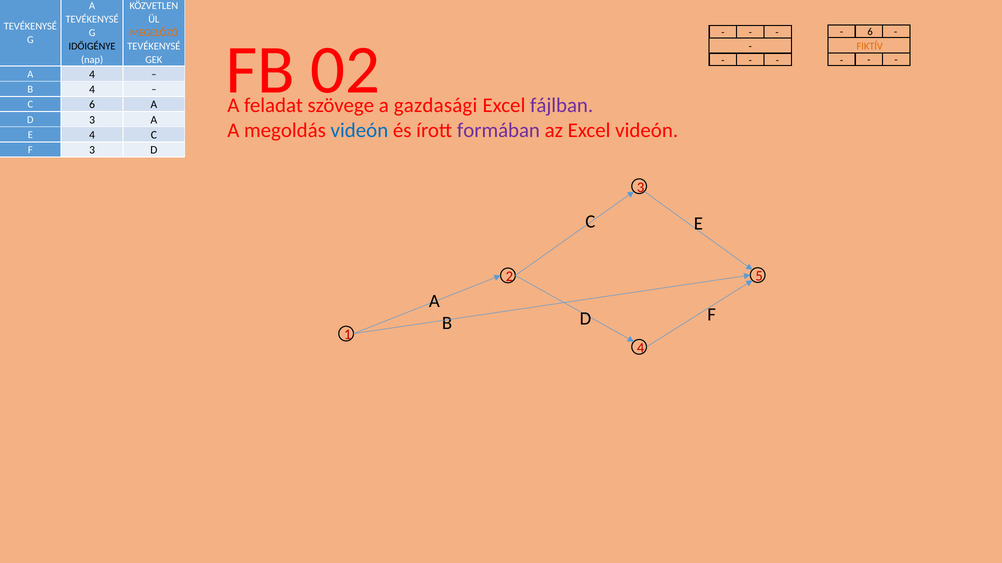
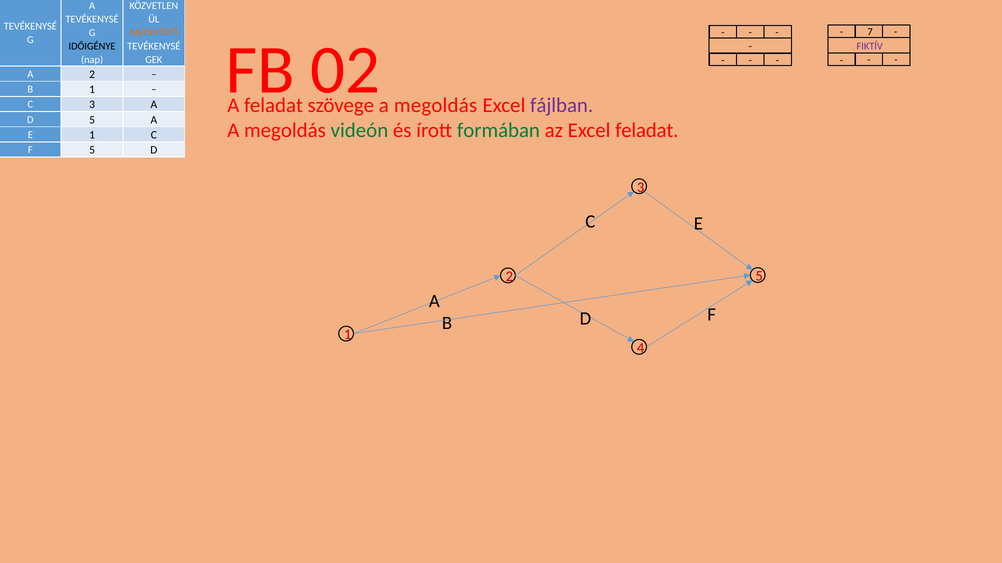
6 at (870, 32): 6 -> 7
FIKTÍV colour: orange -> purple
A 4: 4 -> 2
B 4: 4 -> 1
gazdasági at (436, 106): gazdasági -> megoldás
C 6: 6 -> 3
D 3: 3 -> 5
videón at (359, 131) colour: blue -> green
formában colour: purple -> green
Excel videón: videón -> feladat
E 4: 4 -> 1
F 3: 3 -> 5
